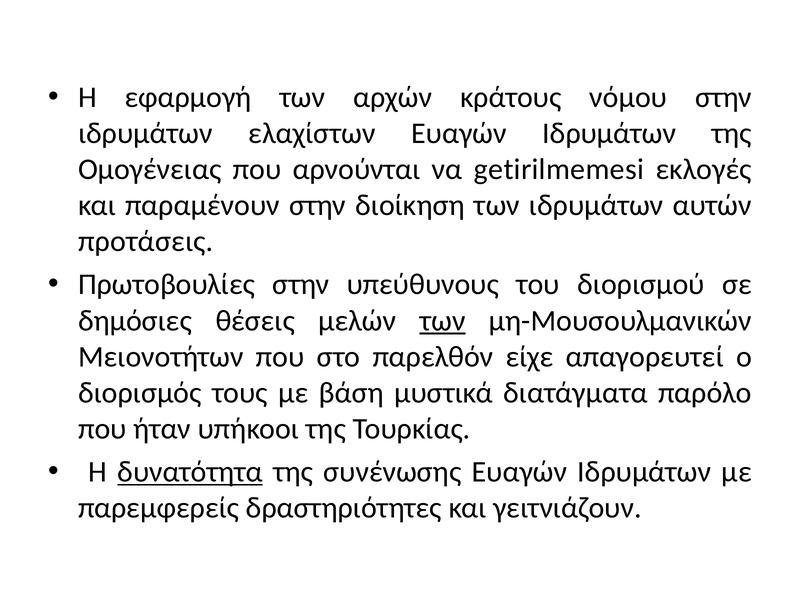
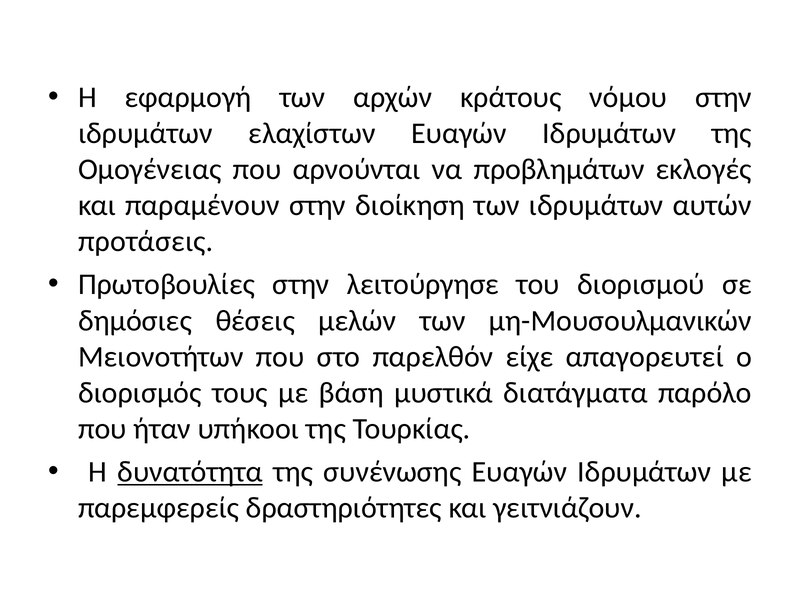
getirilmemesi: getirilmemesi -> προβλημάτων
υπεύθυνους: υπεύθυνους -> λειτούργησε
των at (443, 321) underline: present -> none
